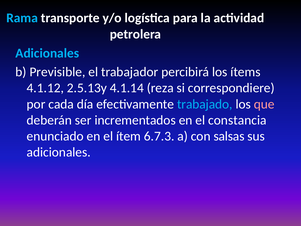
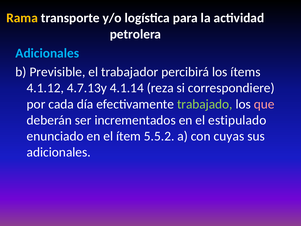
Rama colour: light blue -> yellow
2.5.13y: 2.5.13y -> 4.7.13y
trabajado colour: light blue -> light green
constancia: constancia -> estipulado
6.7.3: 6.7.3 -> 5.5.2
salsas: salsas -> cuyas
